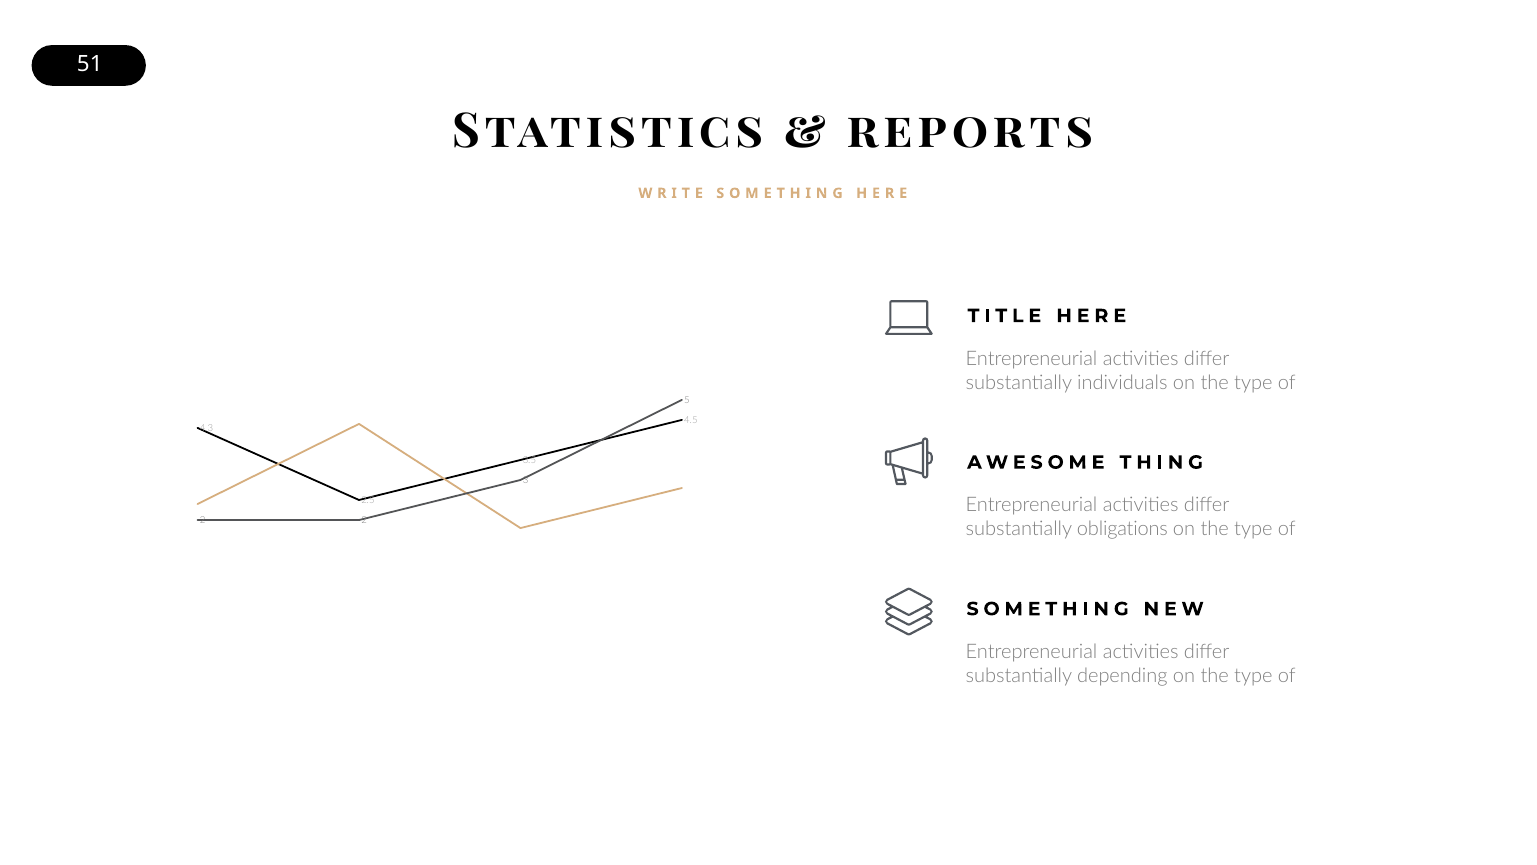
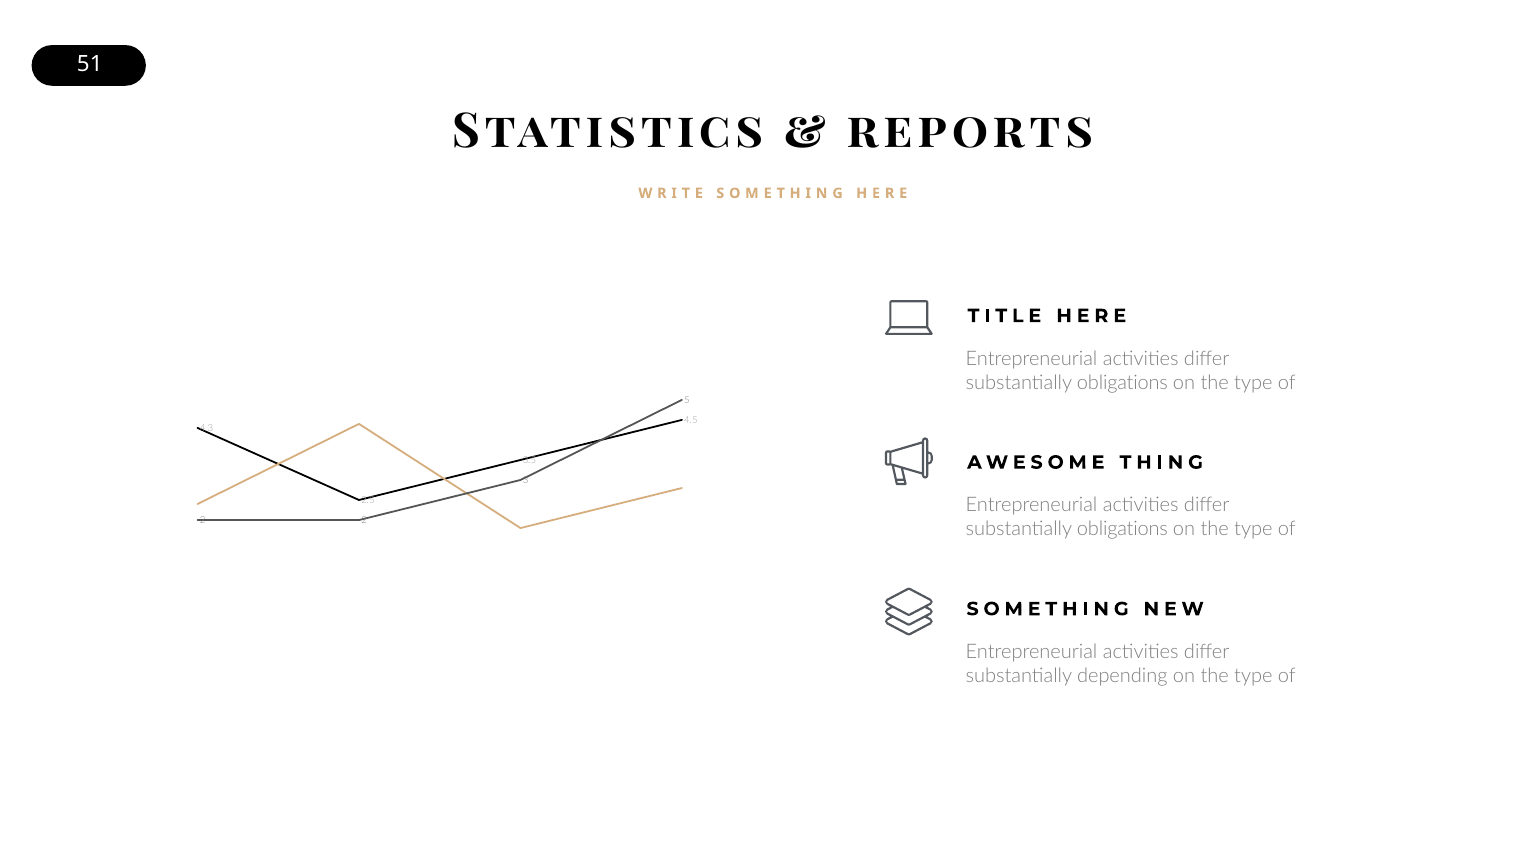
individuals at (1122, 383): individuals -> obligations
